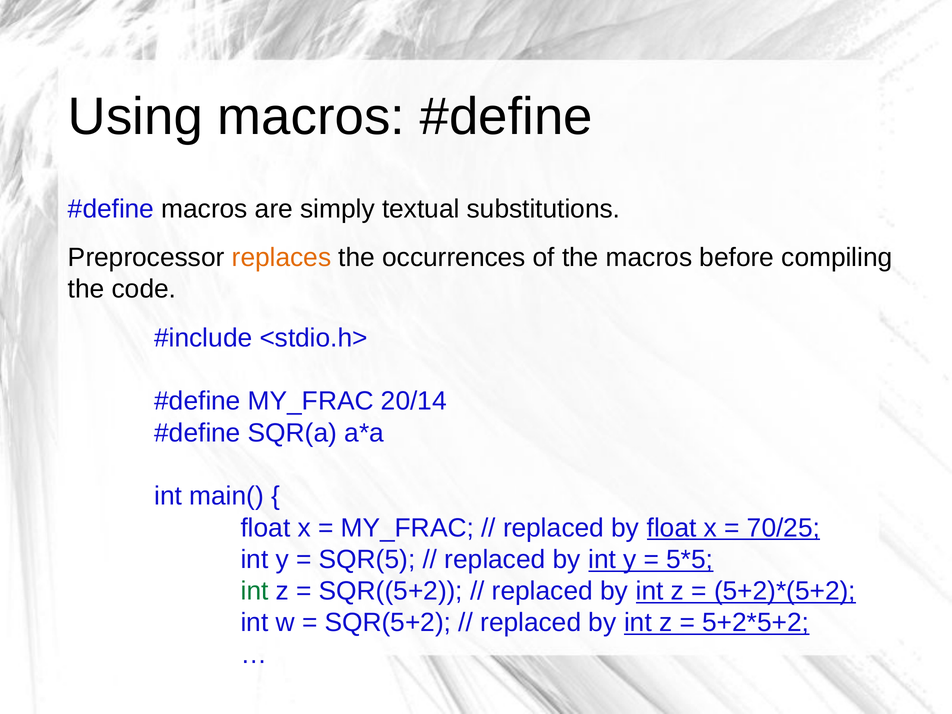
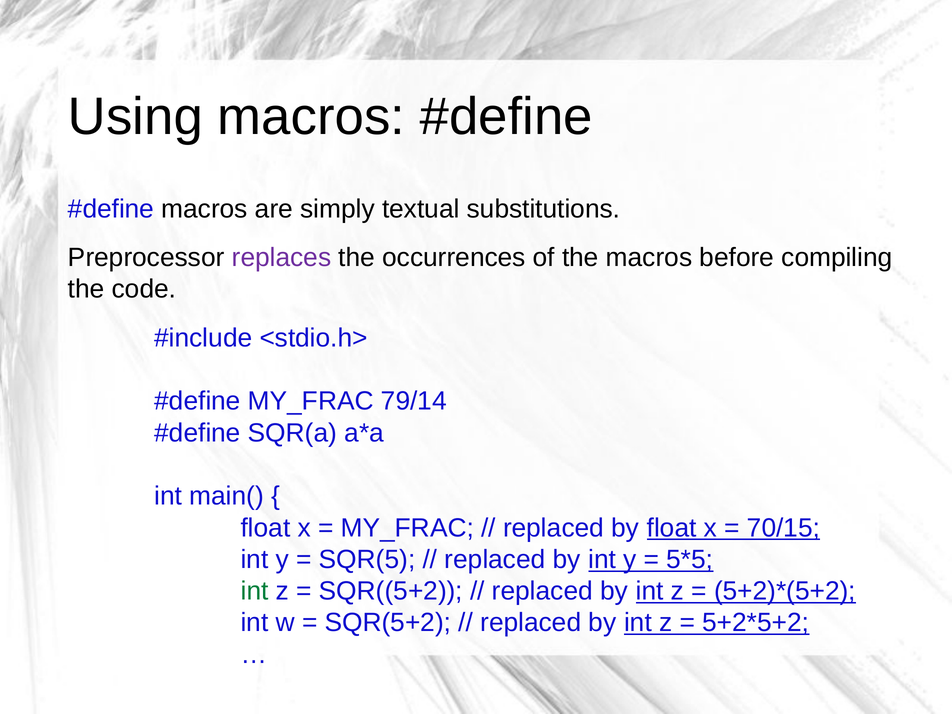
replaces colour: orange -> purple
20/14: 20/14 -> 79/14
70/25: 70/25 -> 70/15
